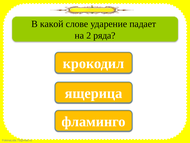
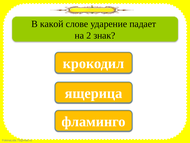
ряда: ряда -> знак
